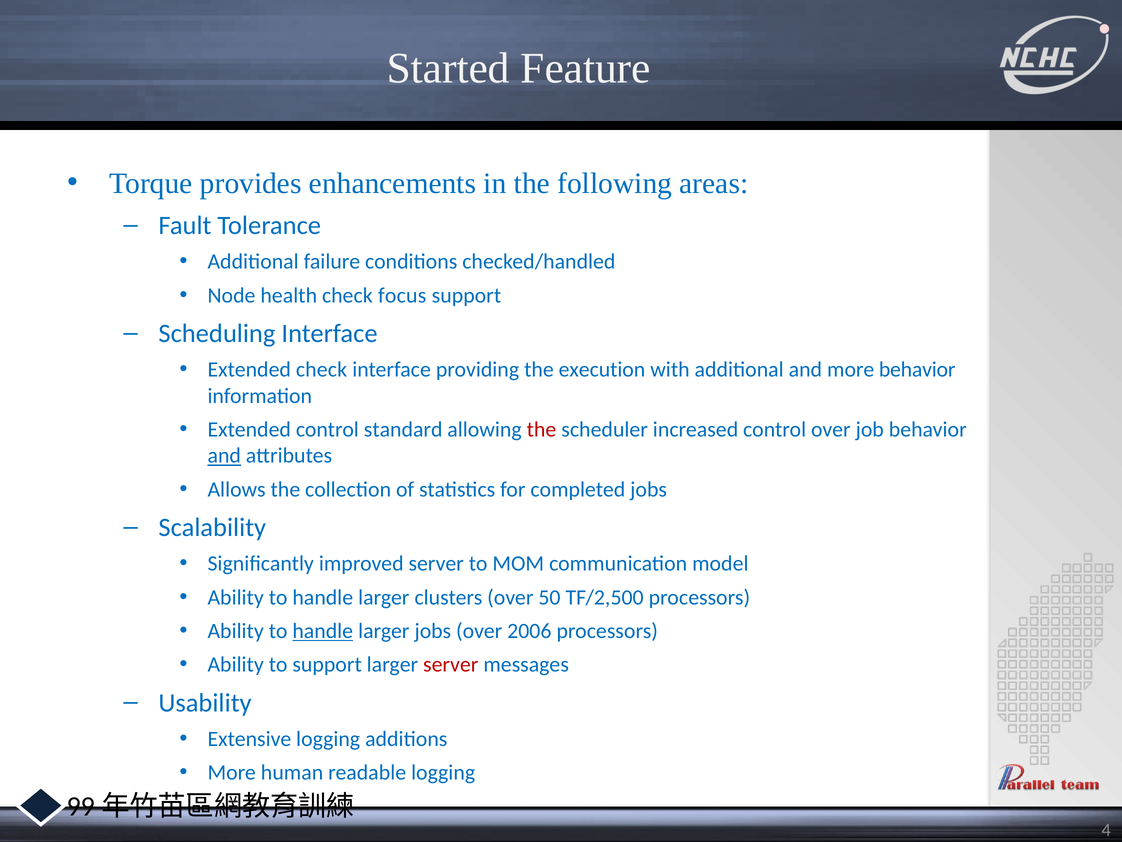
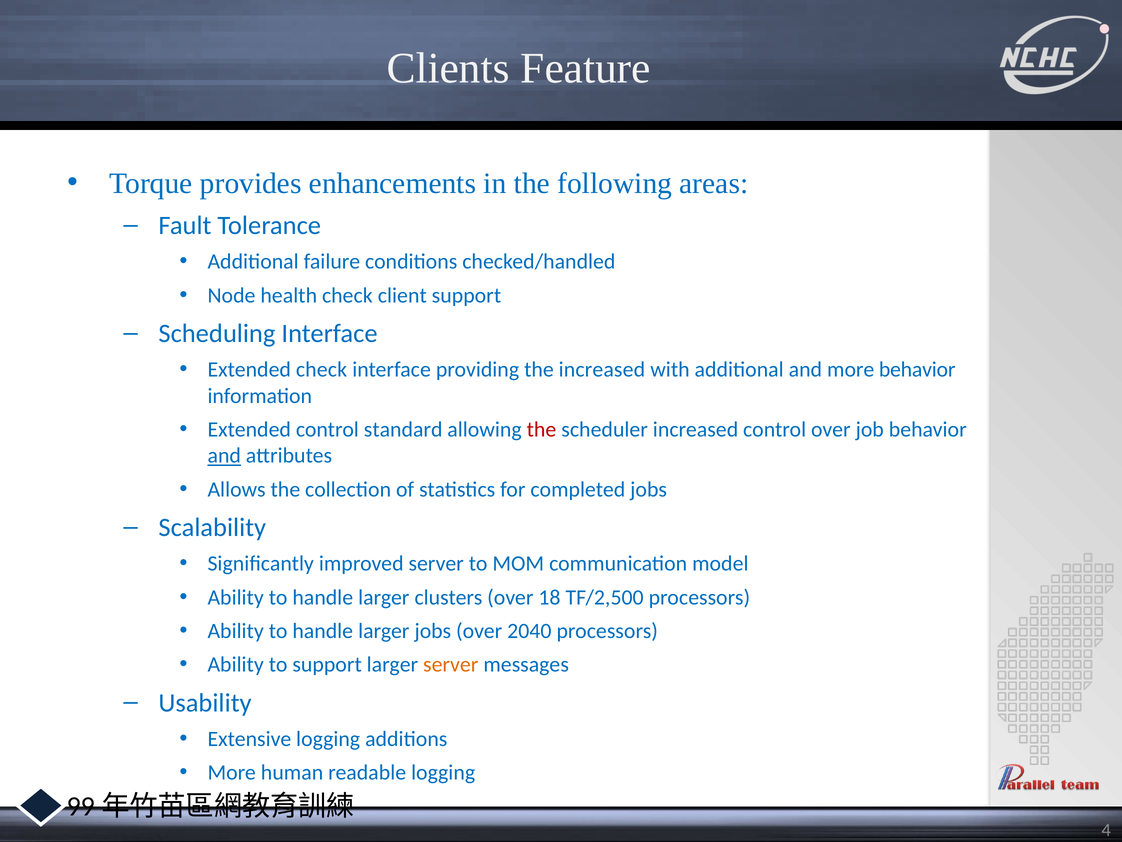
Started: Started -> Clients
focus: focus -> client
the execution: execution -> increased
50: 50 -> 18
handle at (323, 631) underline: present -> none
2006: 2006 -> 2040
server at (451, 664) colour: red -> orange
